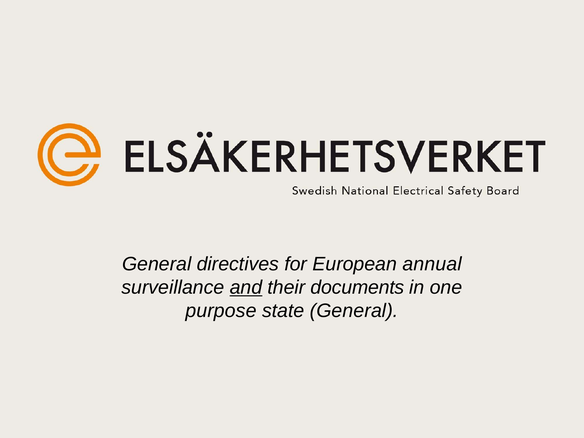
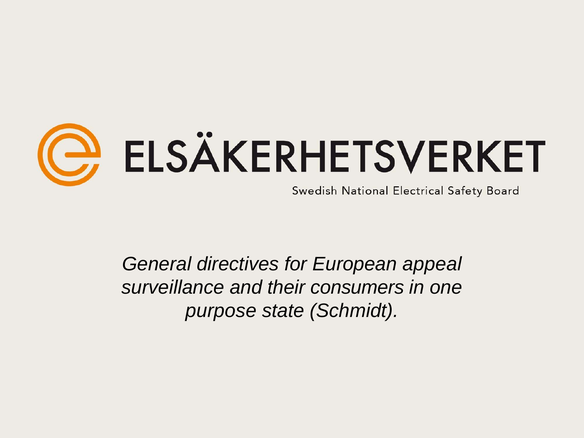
annual: annual -> appeal
and underline: present -> none
documents: documents -> consumers
state General: General -> Schmidt
